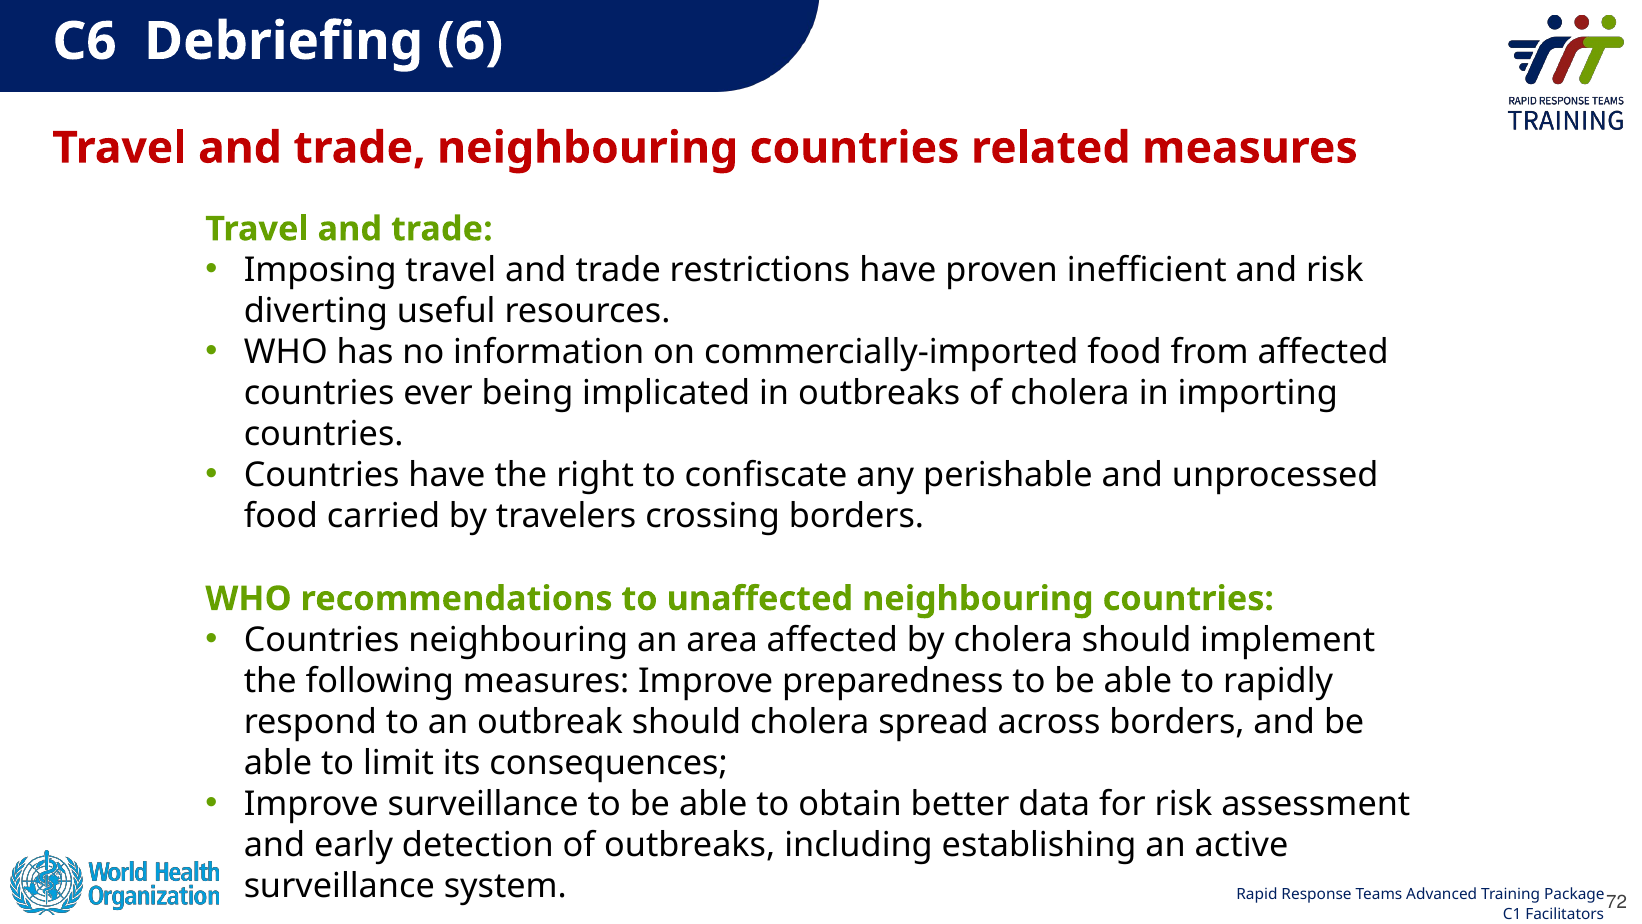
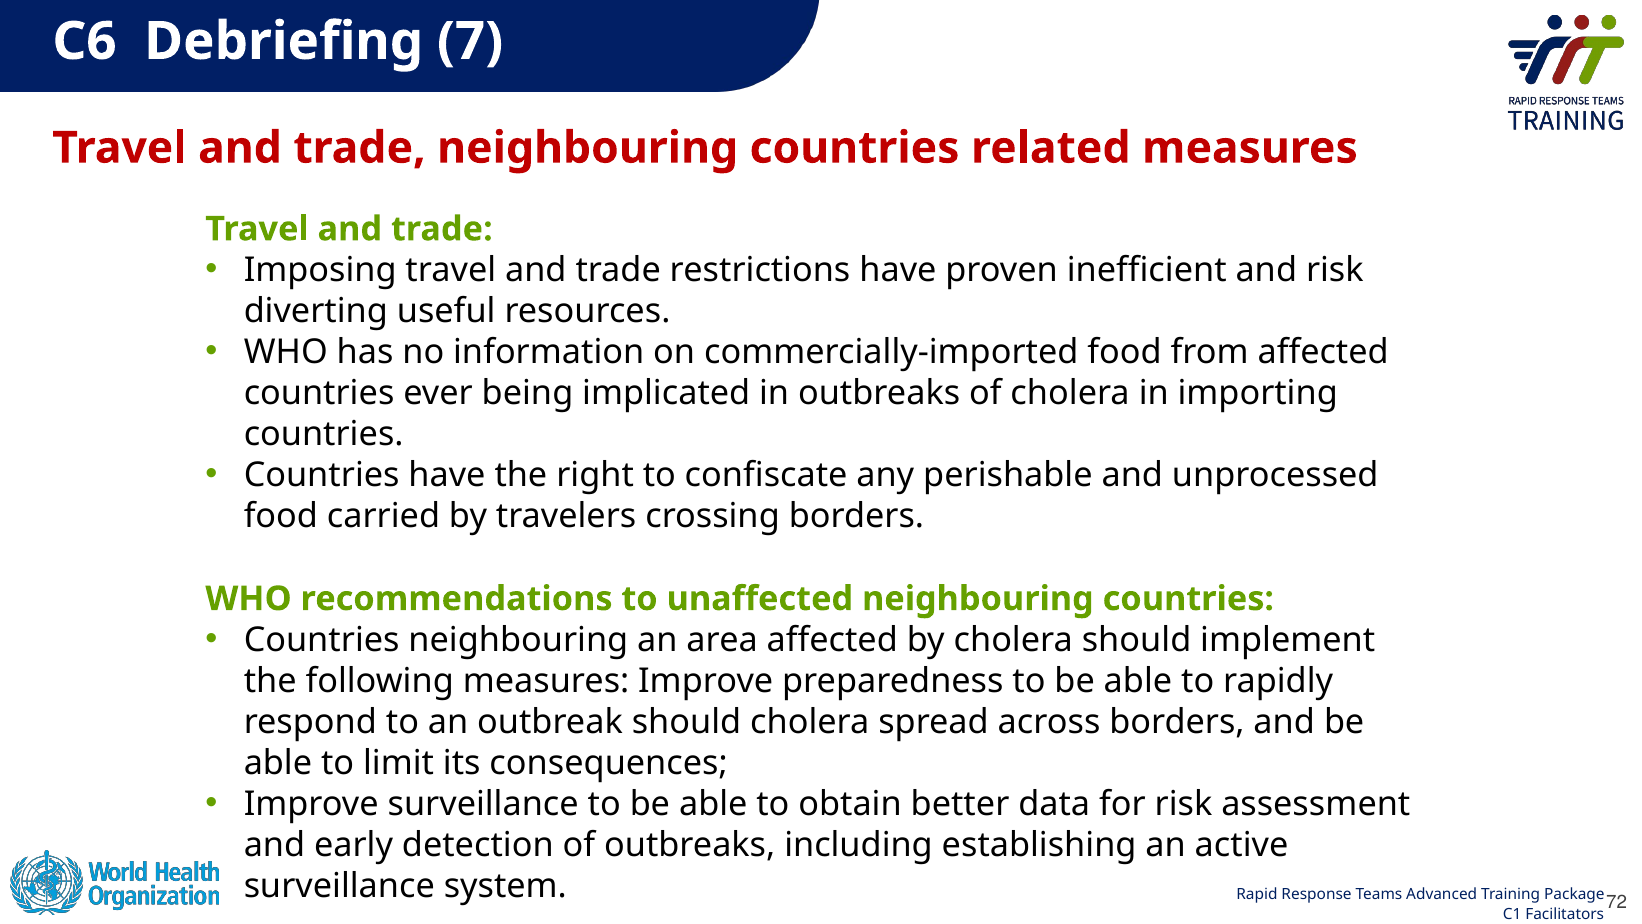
6: 6 -> 7
